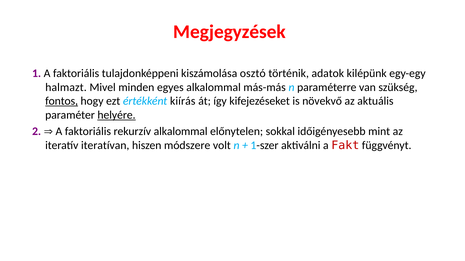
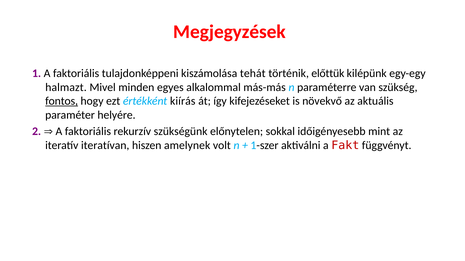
osztó: osztó -> tehát
adatok: adatok -> előttük
helyére underline: present -> none
rekurzív alkalommal: alkalommal -> szükségünk
módszere: módszere -> amelynek
